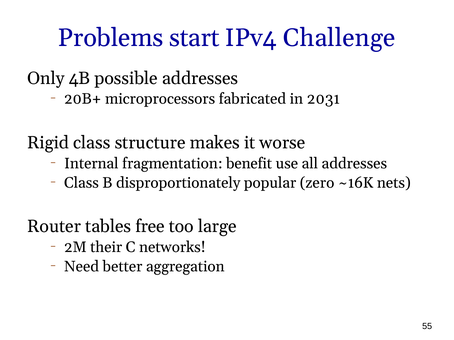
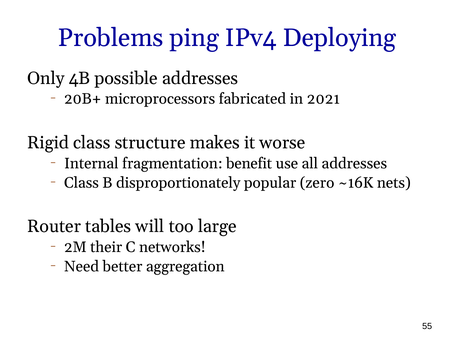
start: start -> ping
Challenge: Challenge -> Deploying
2031: 2031 -> 2021
free: free -> will
